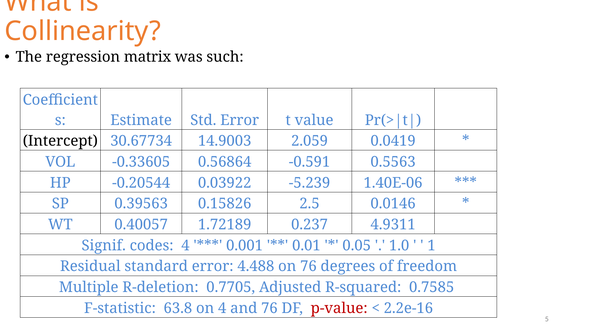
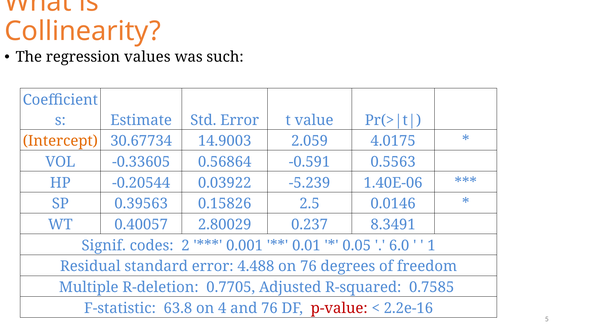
matrix: matrix -> values
Intercept colour: black -> orange
0.0419: 0.0419 -> 4.0175
1.72189: 1.72189 -> 2.80029
4.9311: 4.9311 -> 8.3491
codes 4: 4 -> 2
1.0: 1.0 -> 6.0
